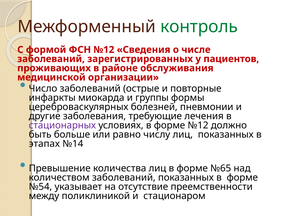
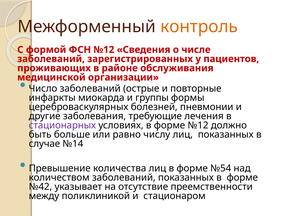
контроль colour: green -> orange
этапах: этапах -> случае
№65: №65 -> №54
№54: №54 -> №42
